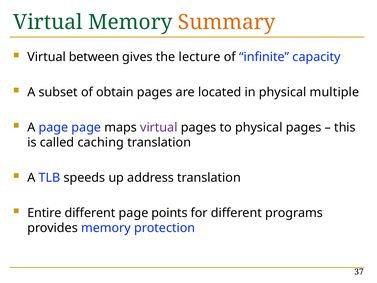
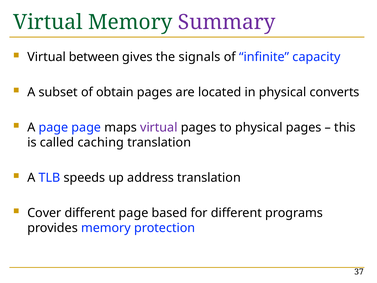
Summary colour: orange -> purple
lecture: lecture -> signals
multiple: multiple -> converts
Entire: Entire -> Cover
points: points -> based
